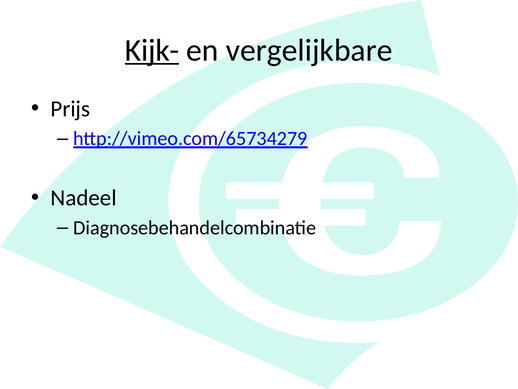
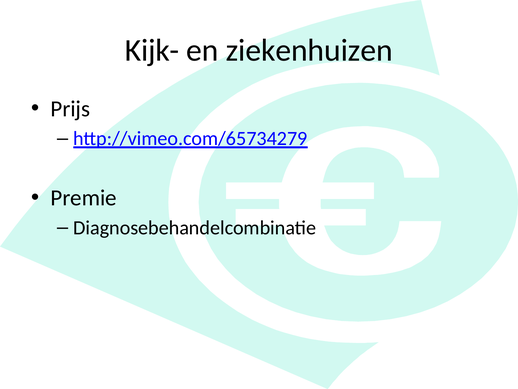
Kijk- underline: present -> none
vergelijkbare: vergelijkbare -> ziekenhuizen
Nadeel: Nadeel -> Premie
